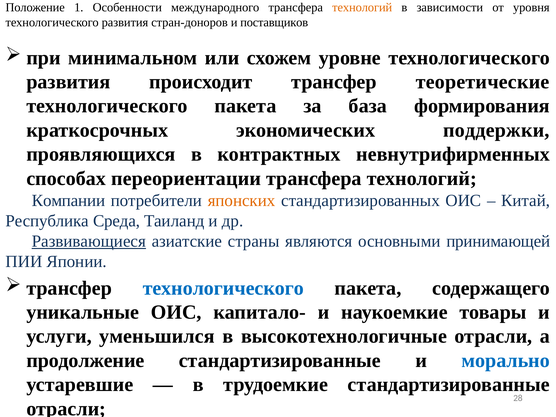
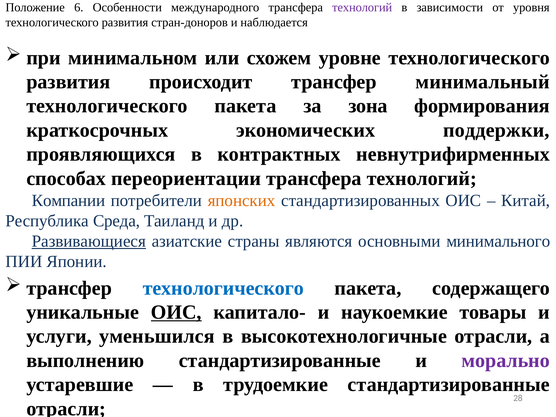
1: 1 -> 6
технологий at (362, 8) colour: orange -> purple
поставщиков: поставщиков -> наблюдается
теоретические: теоретические -> минимальный
база: база -> зона
принимающей: принимающей -> минимального
ОИС at (176, 312) underline: none -> present
продолжение: продолжение -> выполнению
морально colour: blue -> purple
